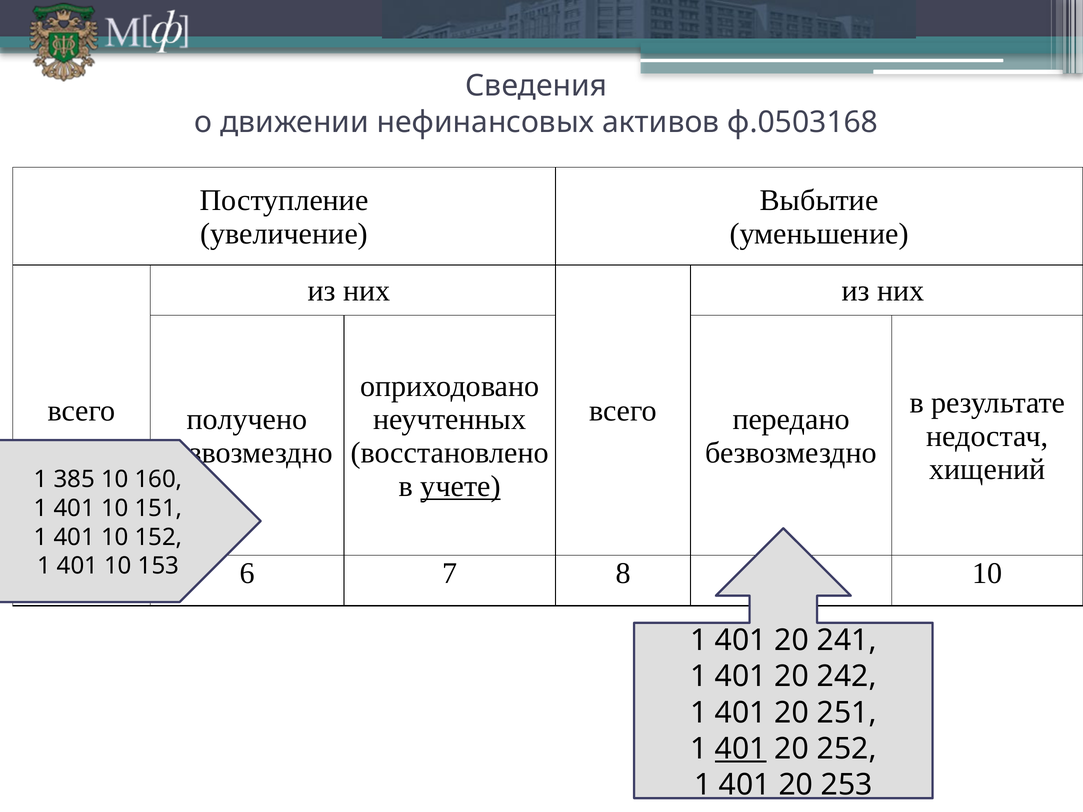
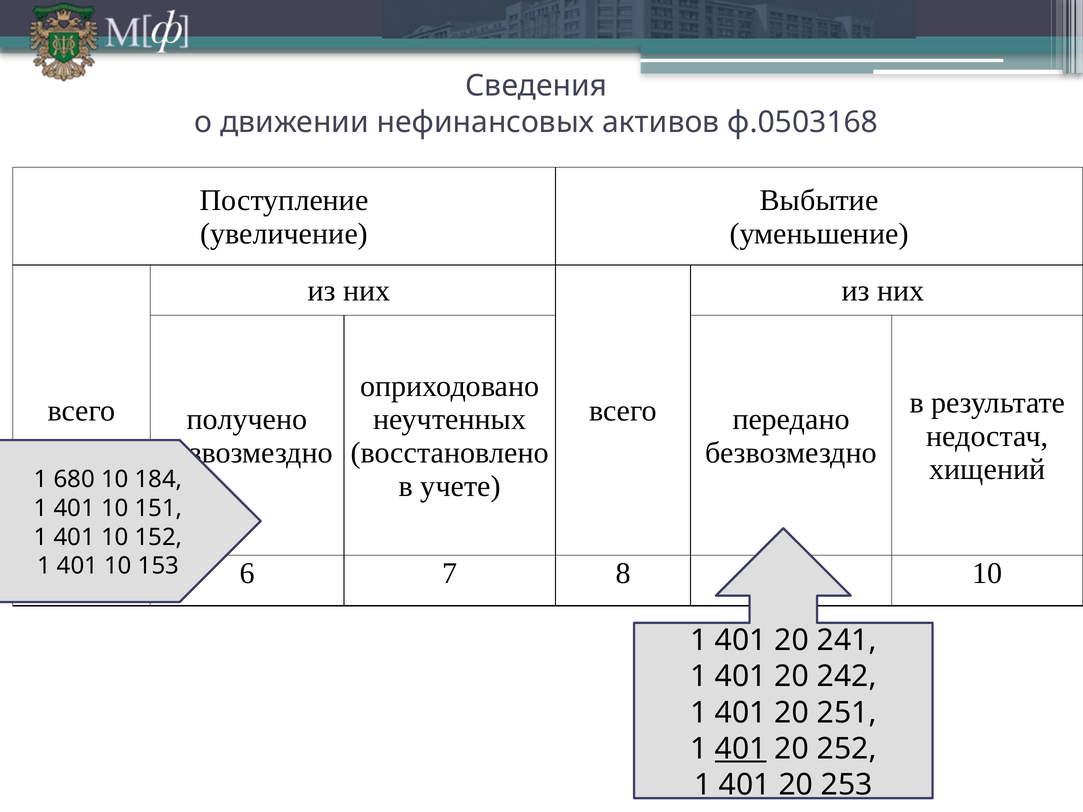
учете underline: present -> none
385: 385 -> 680
160: 160 -> 184
